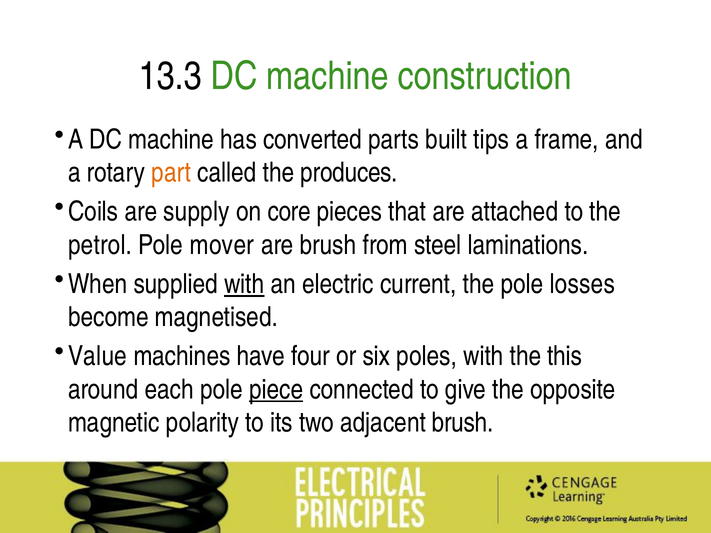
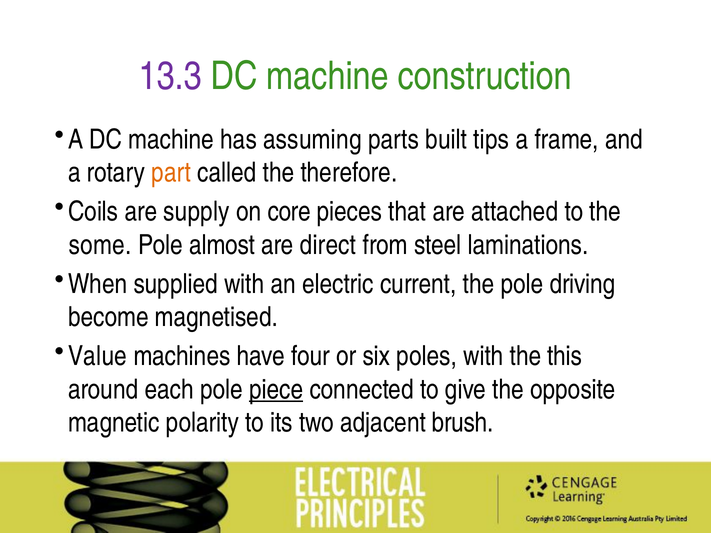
13.3 colour: black -> purple
converted: converted -> assuming
produces: produces -> therefore
petrol: petrol -> some
mover: mover -> almost
are brush: brush -> direct
with at (244, 284) underline: present -> none
losses: losses -> driving
